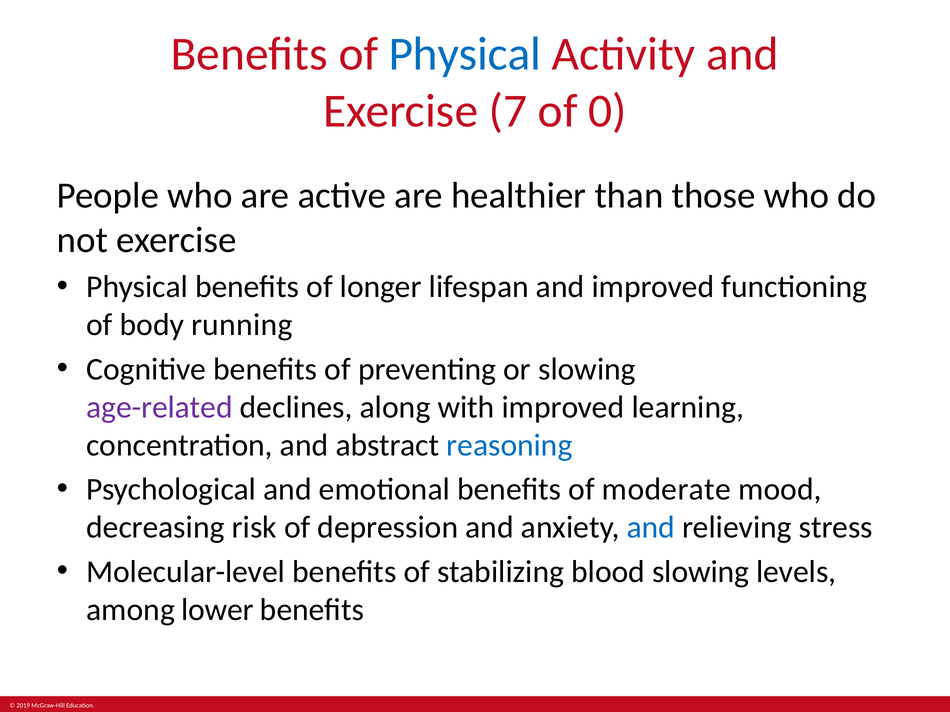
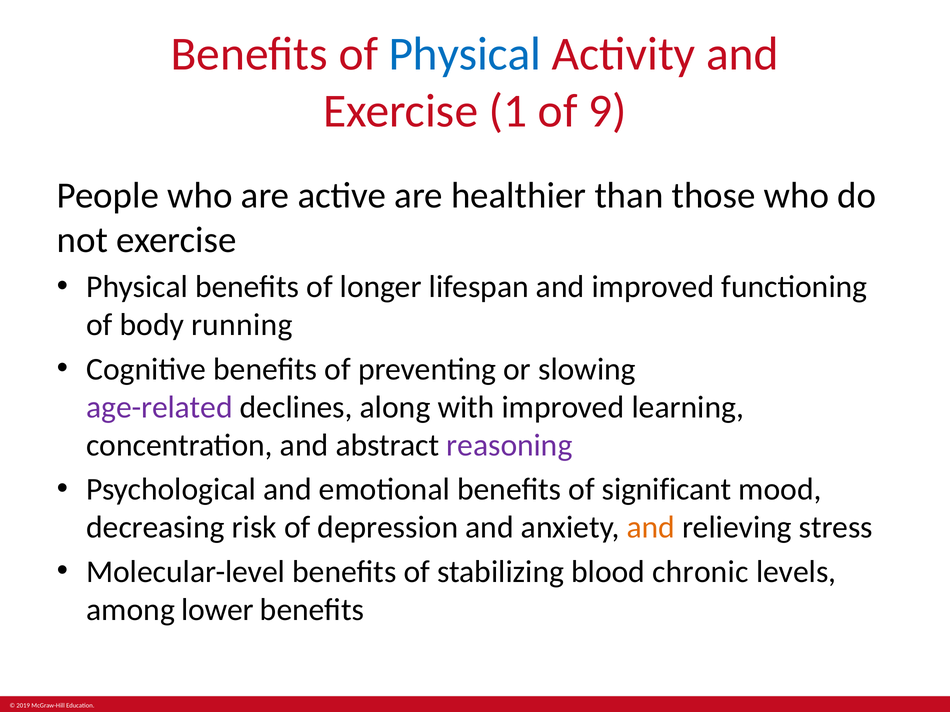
7: 7 -> 1
0: 0 -> 9
reasoning colour: blue -> purple
moderate: moderate -> significant
and at (651, 528) colour: blue -> orange
blood slowing: slowing -> chronic
